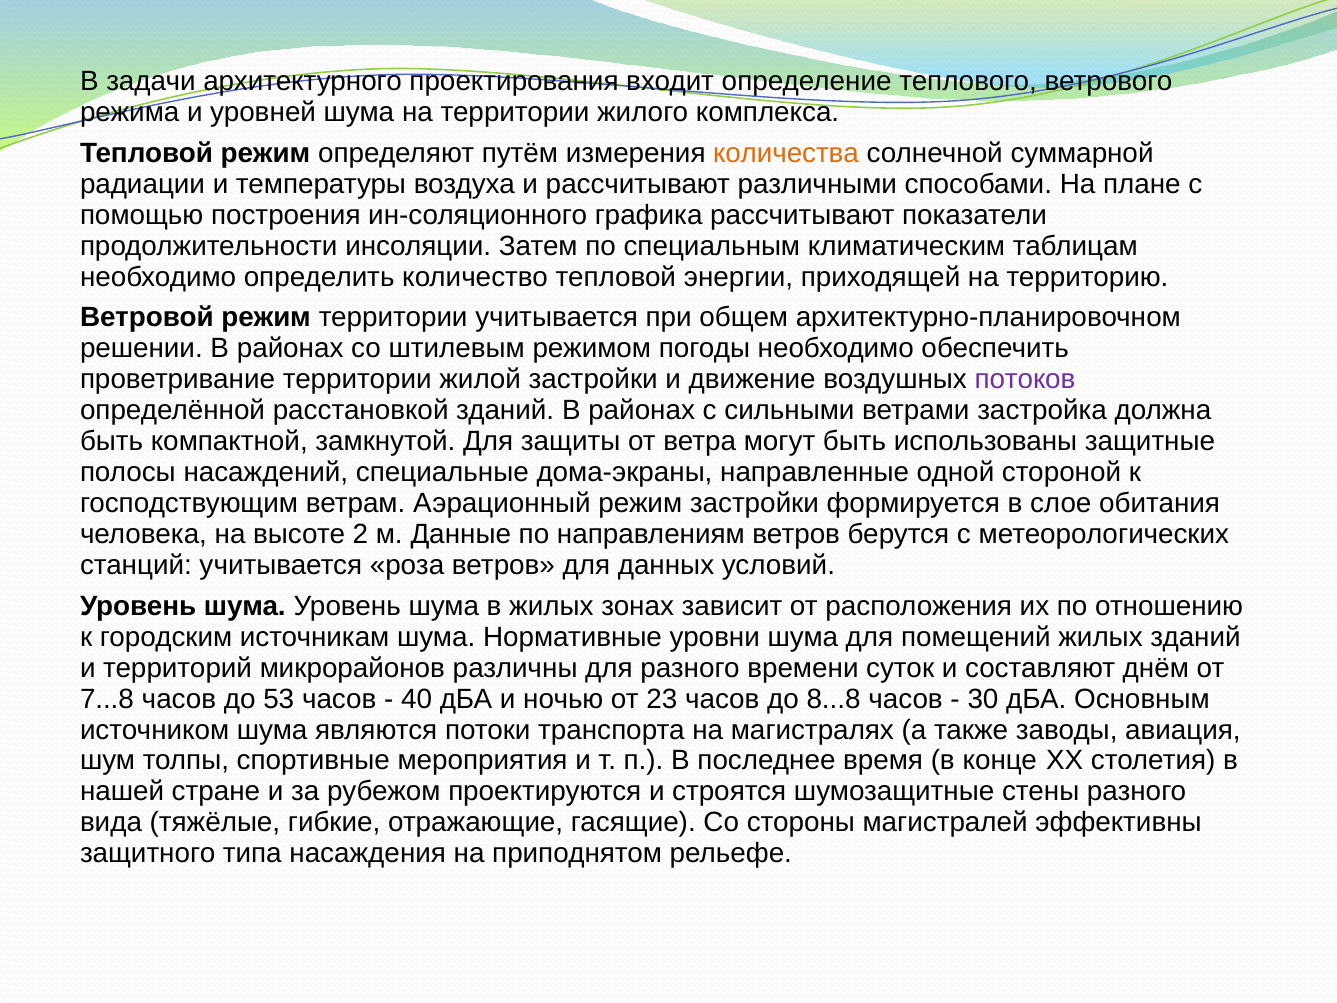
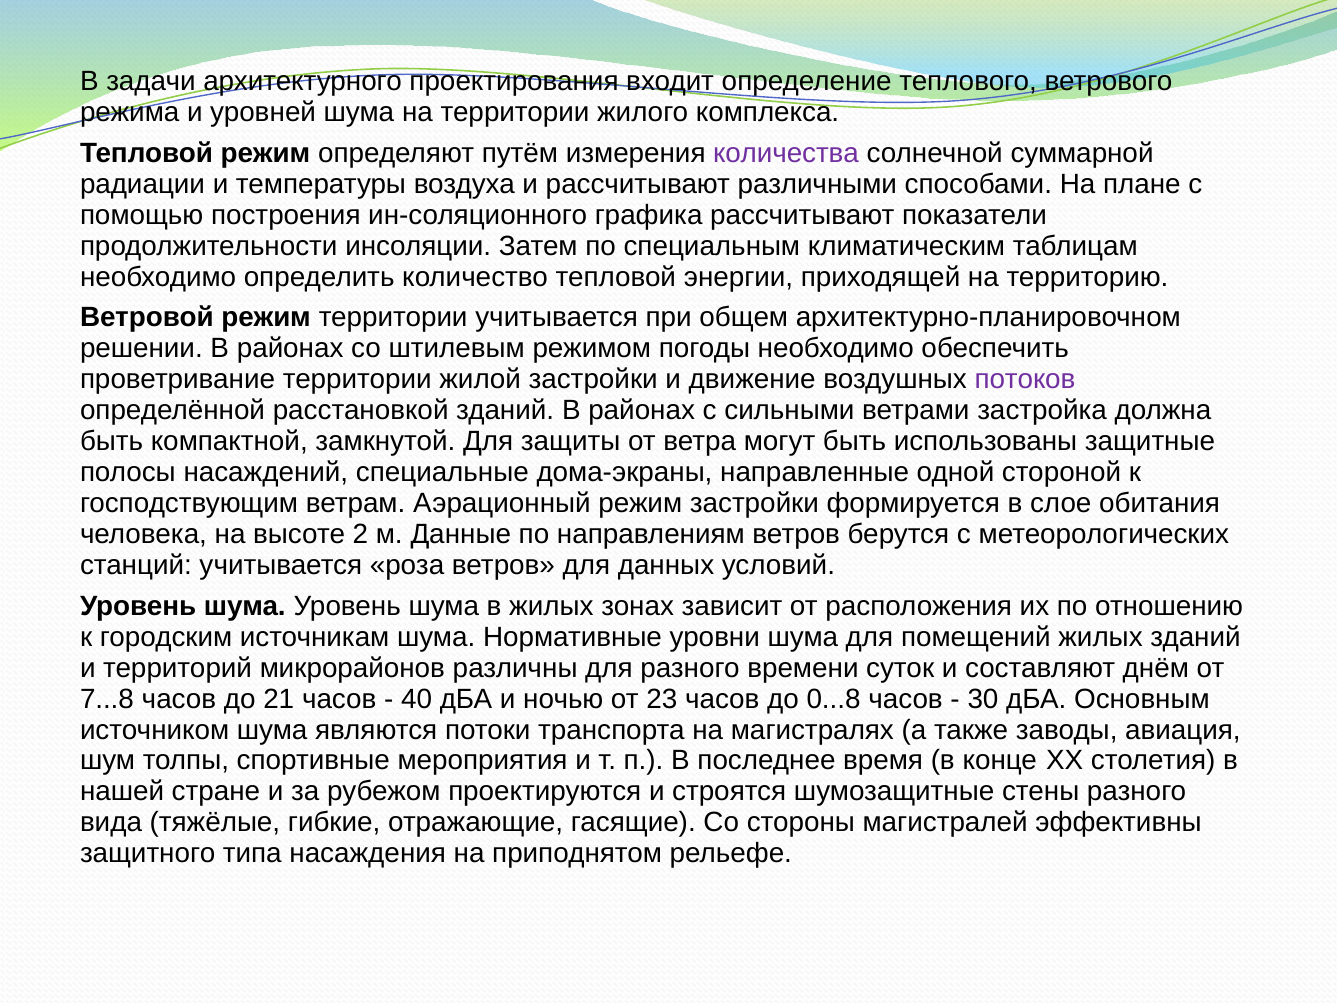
количества colour: orange -> purple
53: 53 -> 21
8...8: 8...8 -> 0...8
